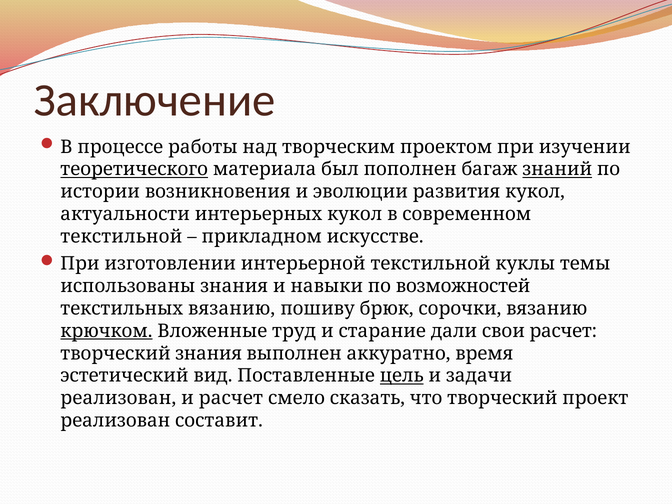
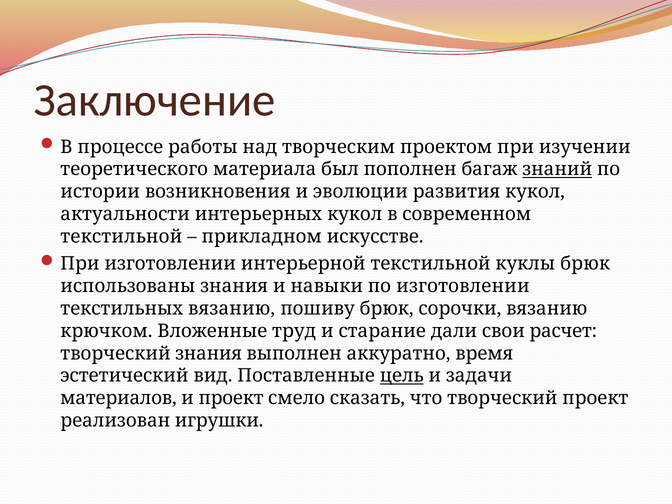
теоретического underline: present -> none
куклы темы: темы -> брюк
по возможностей: возможностей -> изготовлении
крючком underline: present -> none
реализован at (118, 398): реализован -> материалов
и расчет: расчет -> проект
составит: составит -> игрушки
